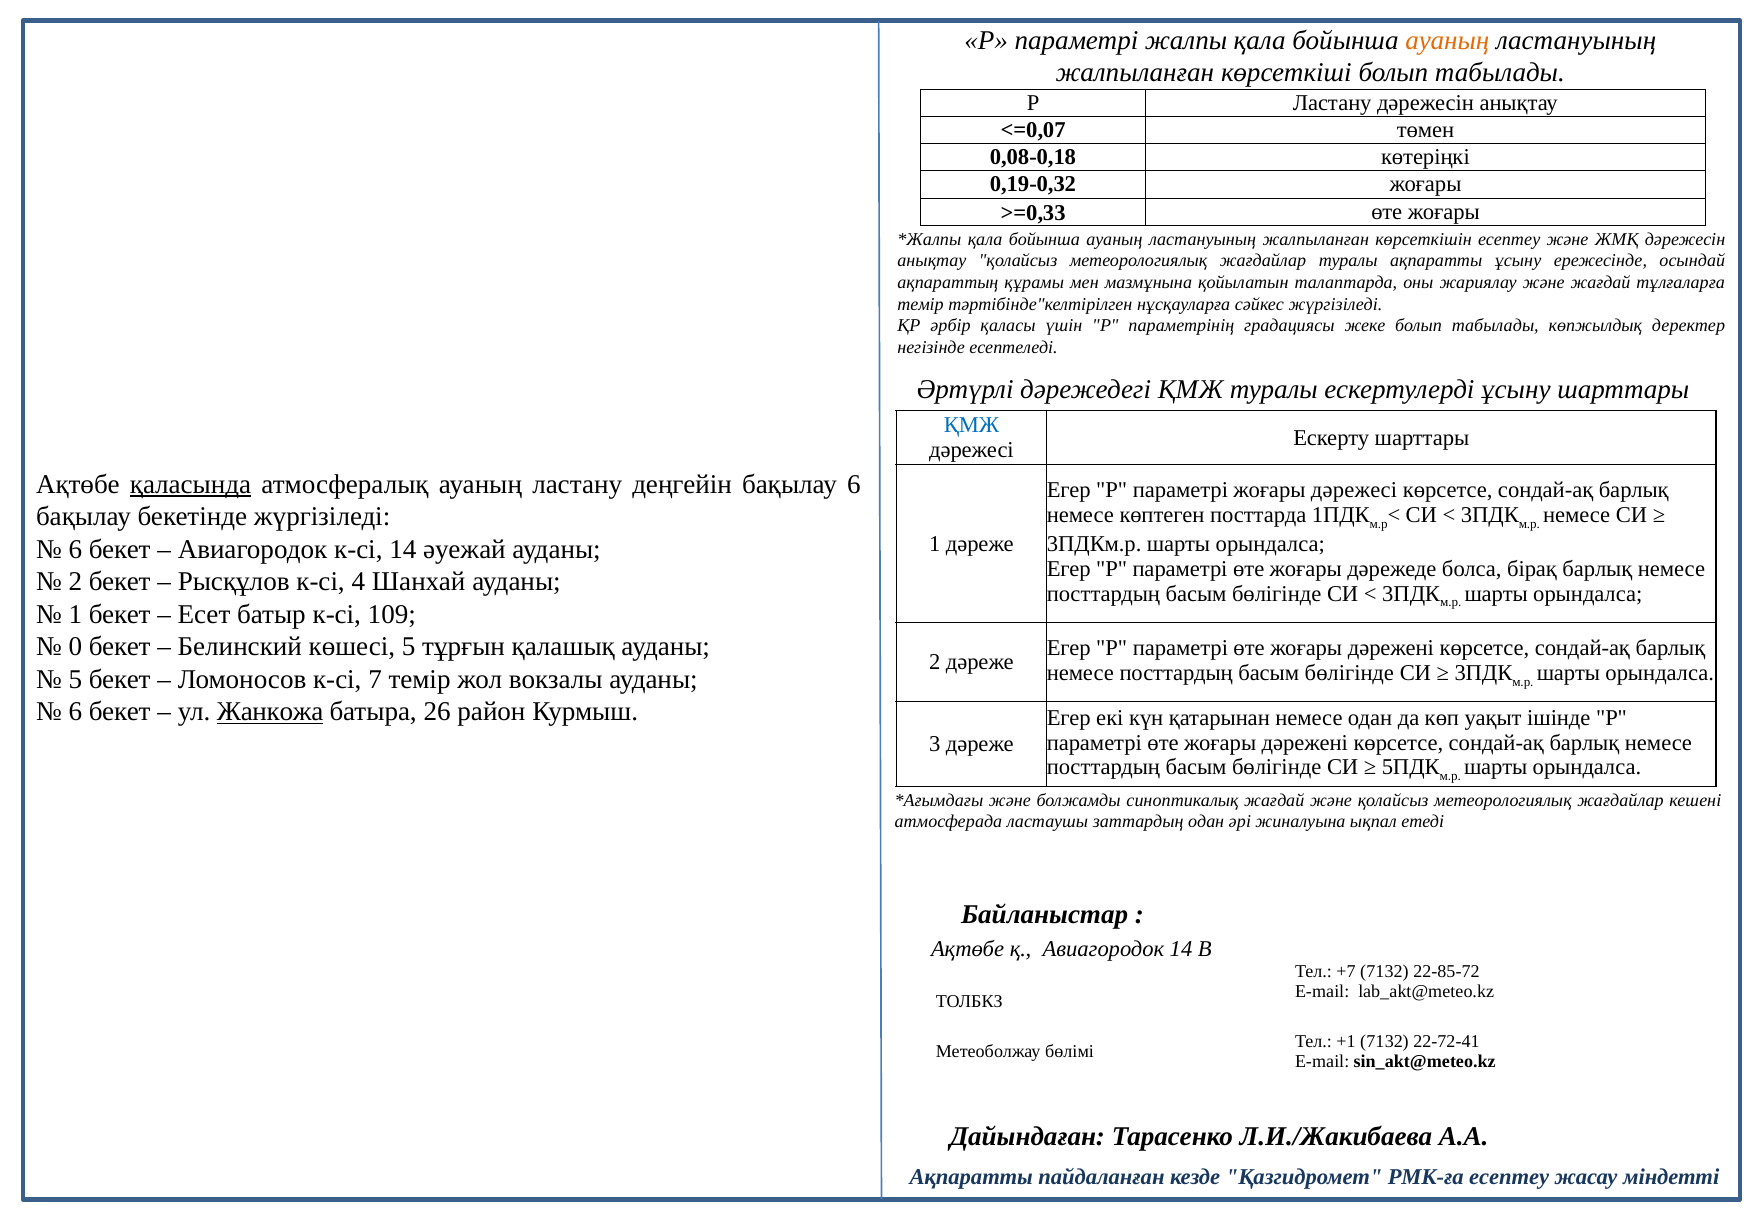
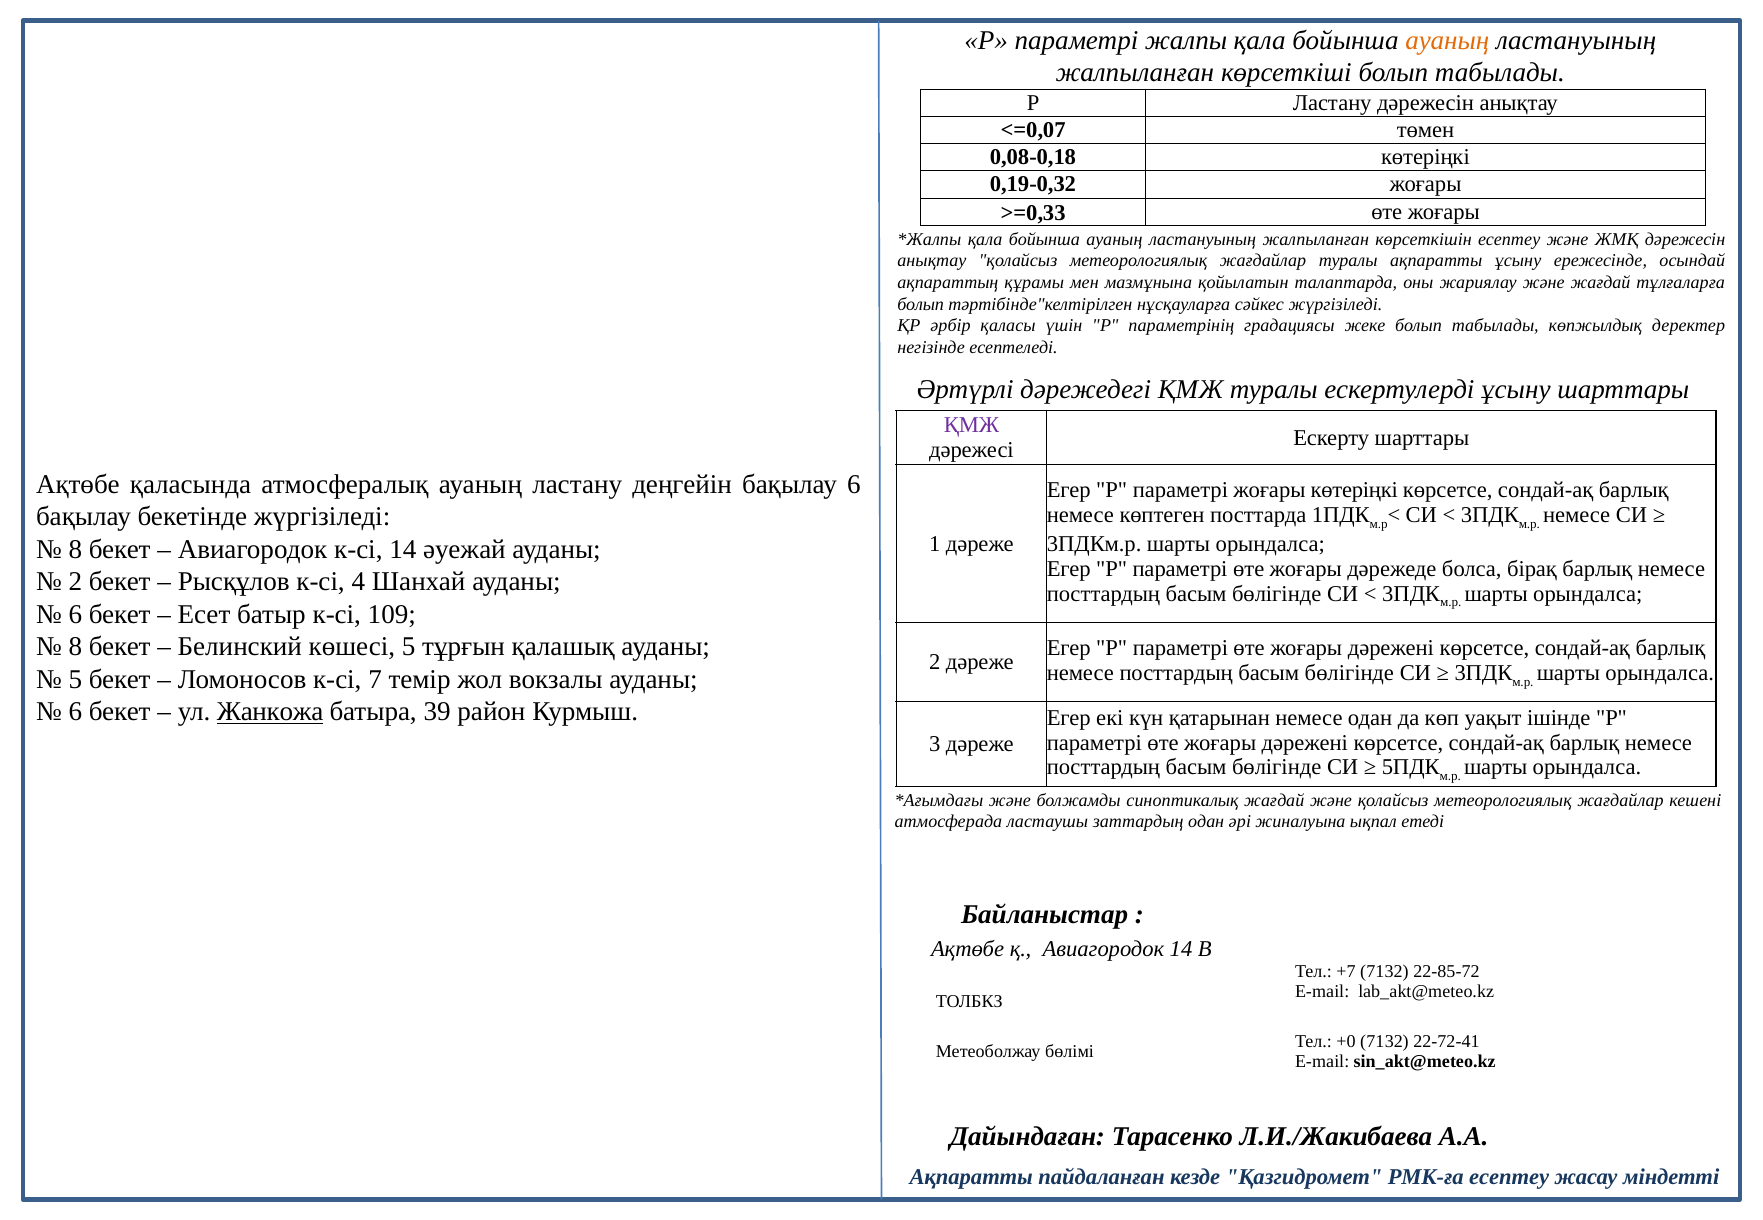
темір at (921, 304): темір -> болып
ҚМЖ at (972, 425) colour: blue -> purple
қаласында underline: present -> none
жоғары дәрежесі: дәрежесі -> көтеріңкі
6 at (75, 550): 6 -> 8
1 at (75, 615): 1 -> 6
0 at (75, 647): 0 -> 8
26: 26 -> 39
+1: +1 -> +0
